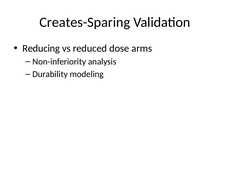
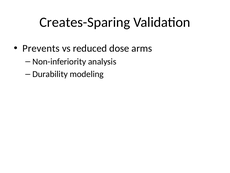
Reducing: Reducing -> Prevents
